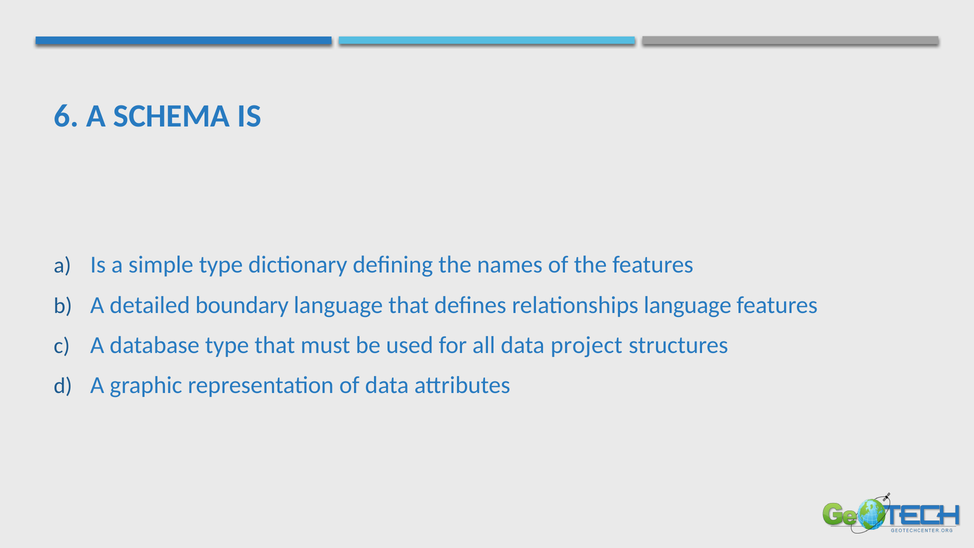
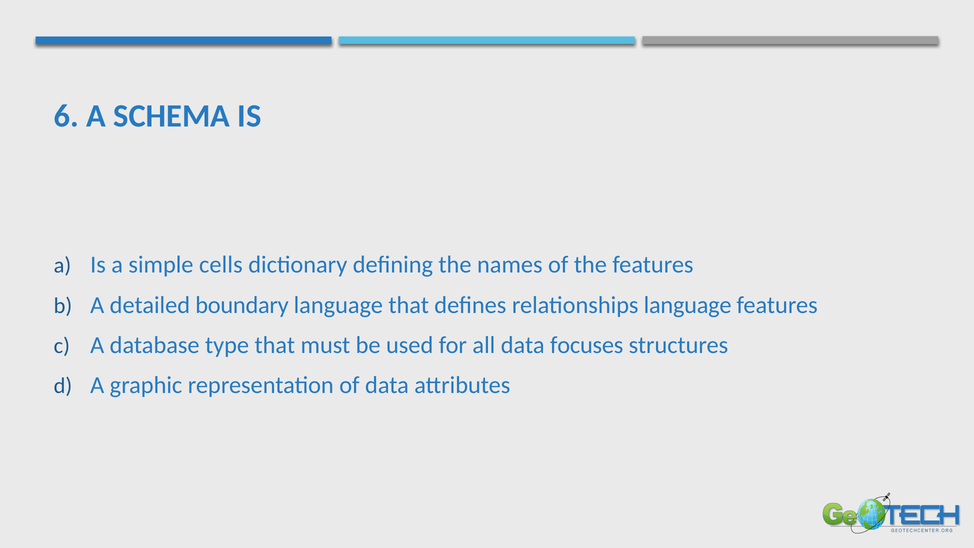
simple type: type -> cells
project: project -> focuses
